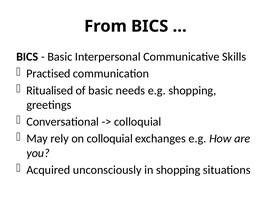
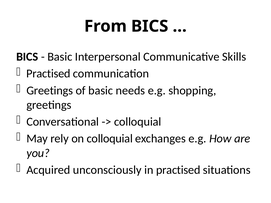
Ritualised at (50, 91): Ritualised -> Greetings
in shopping: shopping -> practised
